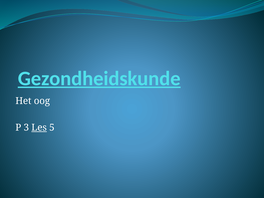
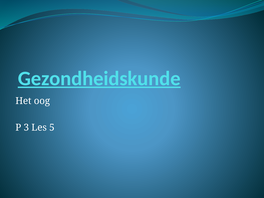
Les underline: present -> none
